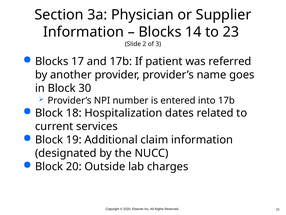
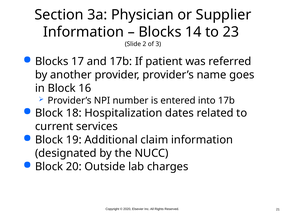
30: 30 -> 16
